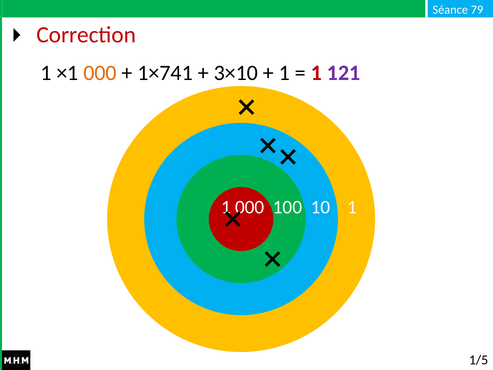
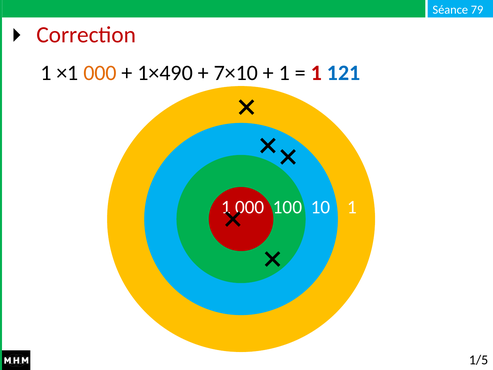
1×741: 1×741 -> 1×490
3×10: 3×10 -> 7×10
121 colour: purple -> blue
